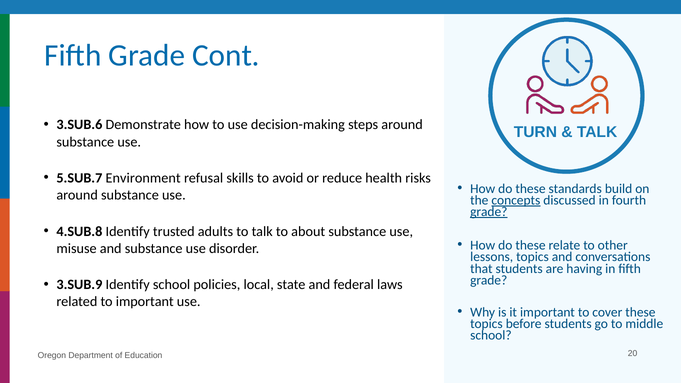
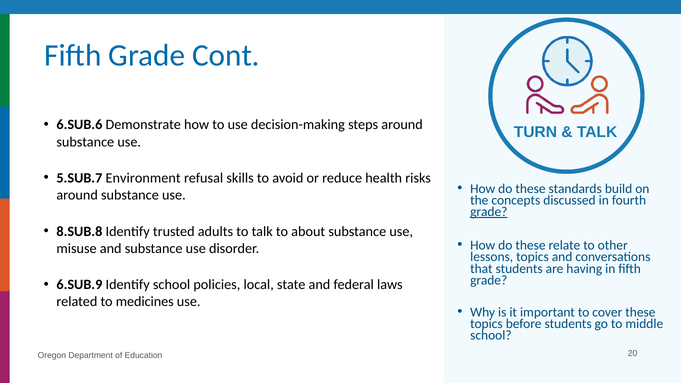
3.SUB.6: 3.SUB.6 -> 6.SUB.6
concepts underline: present -> none
4.SUB.8: 4.SUB.8 -> 8.SUB.8
3.SUB.9: 3.SUB.9 -> 6.SUB.9
to important: important -> medicines
